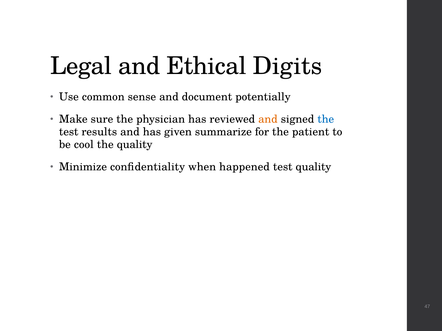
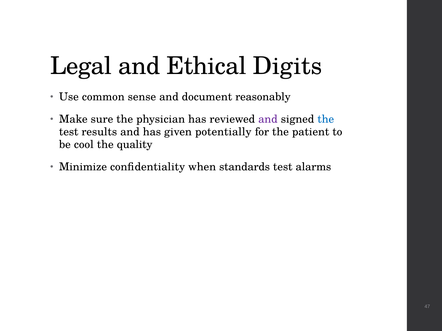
potentially: potentially -> reasonably
and at (268, 119) colour: orange -> purple
summarize: summarize -> potentially
happened: happened -> standards
test quality: quality -> alarms
